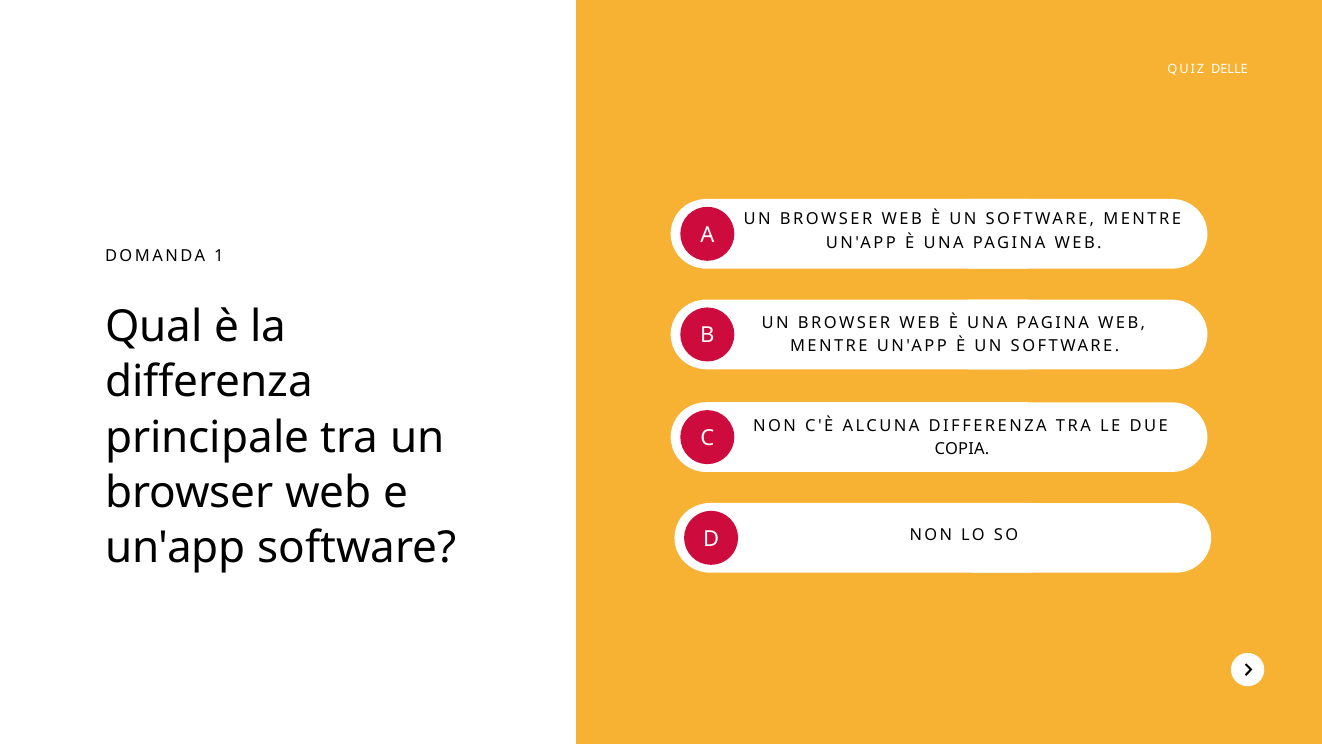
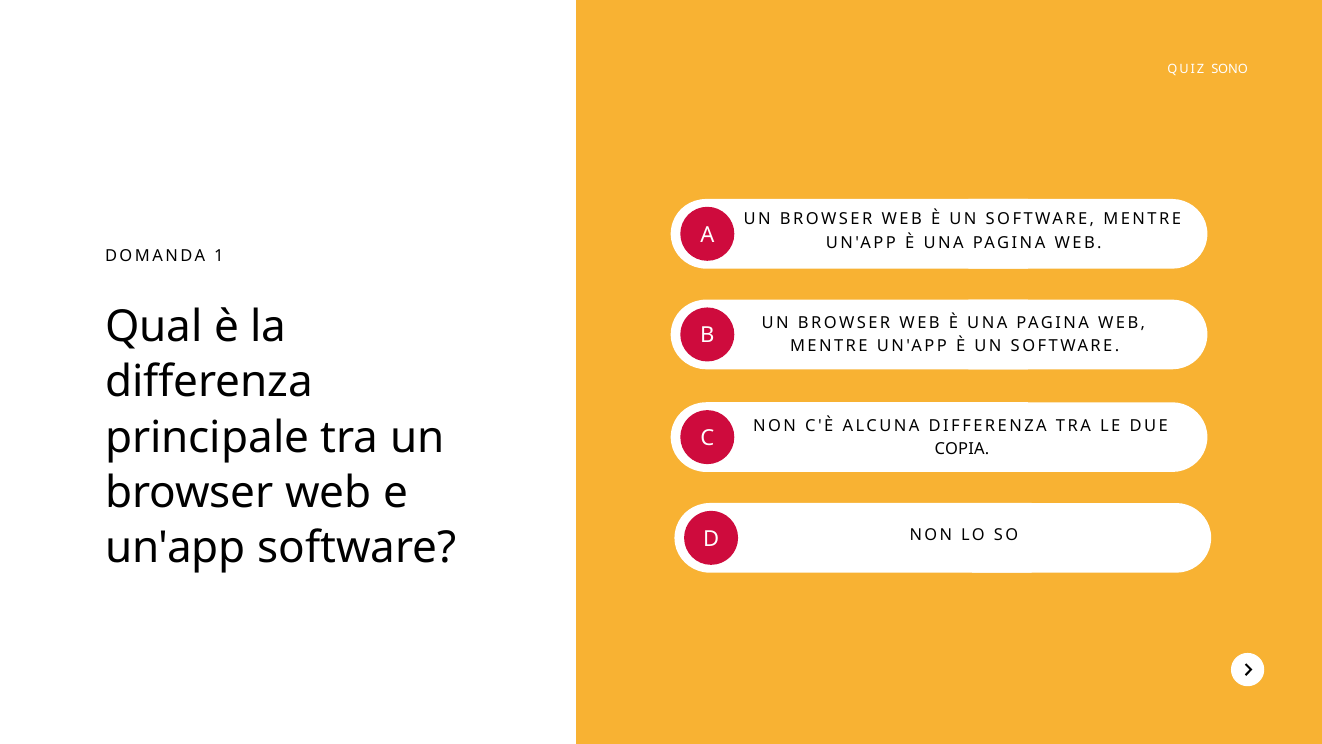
DELLE: DELLE -> SONO
